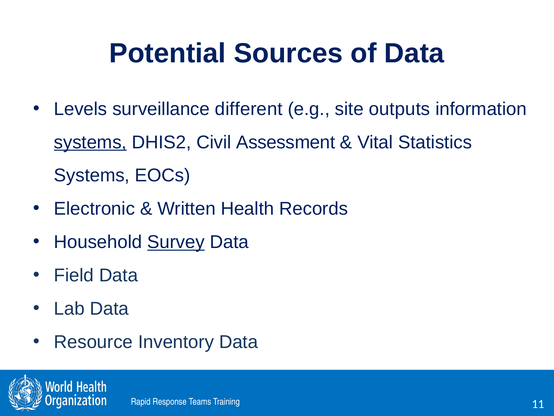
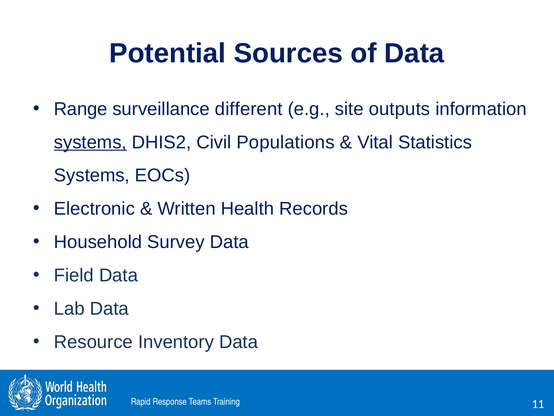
Levels: Levels -> Range
Assessment: Assessment -> Populations
Survey underline: present -> none
